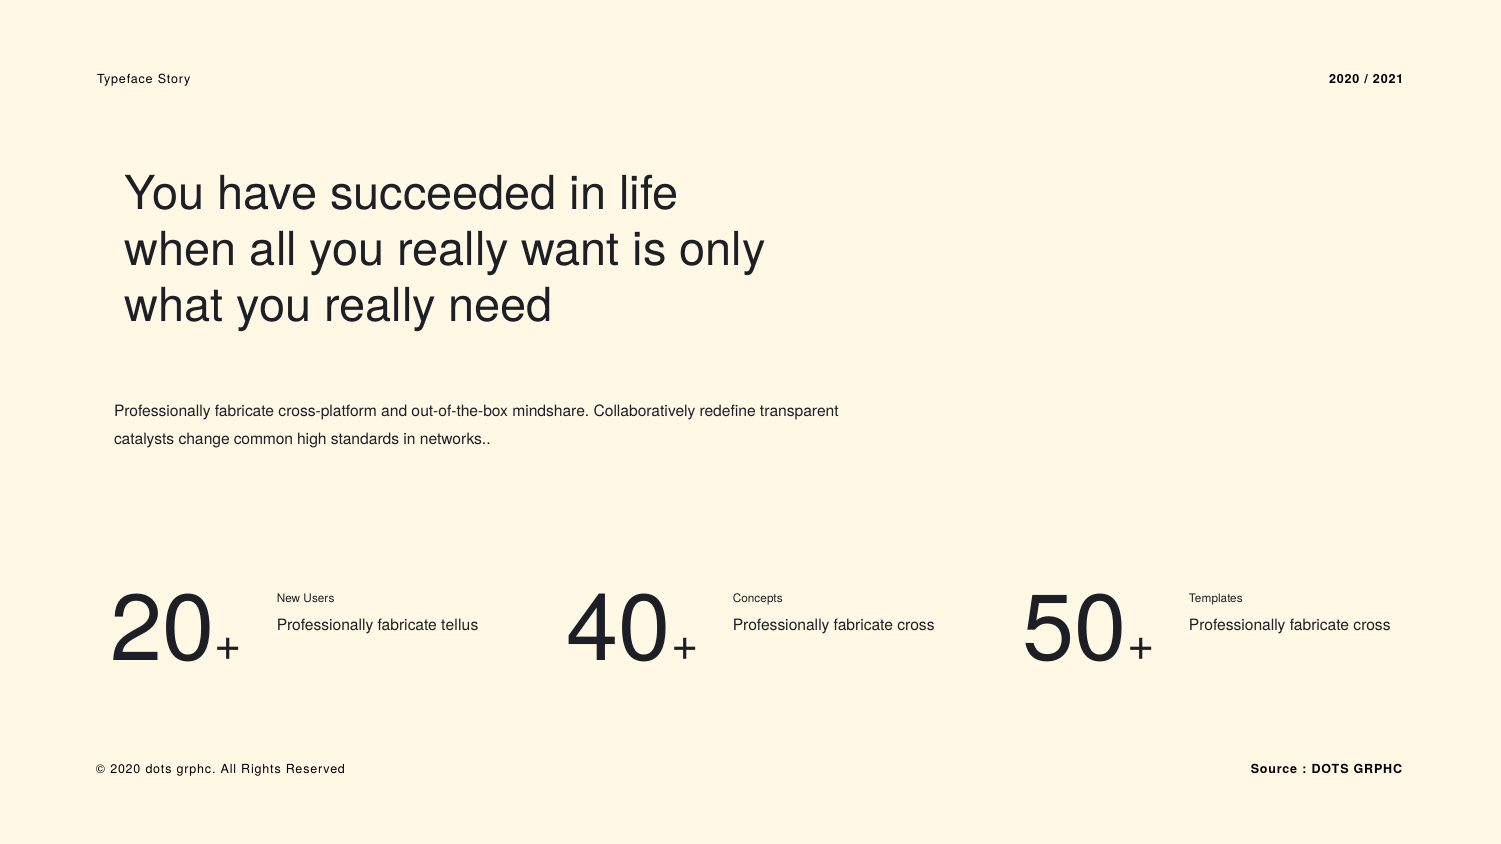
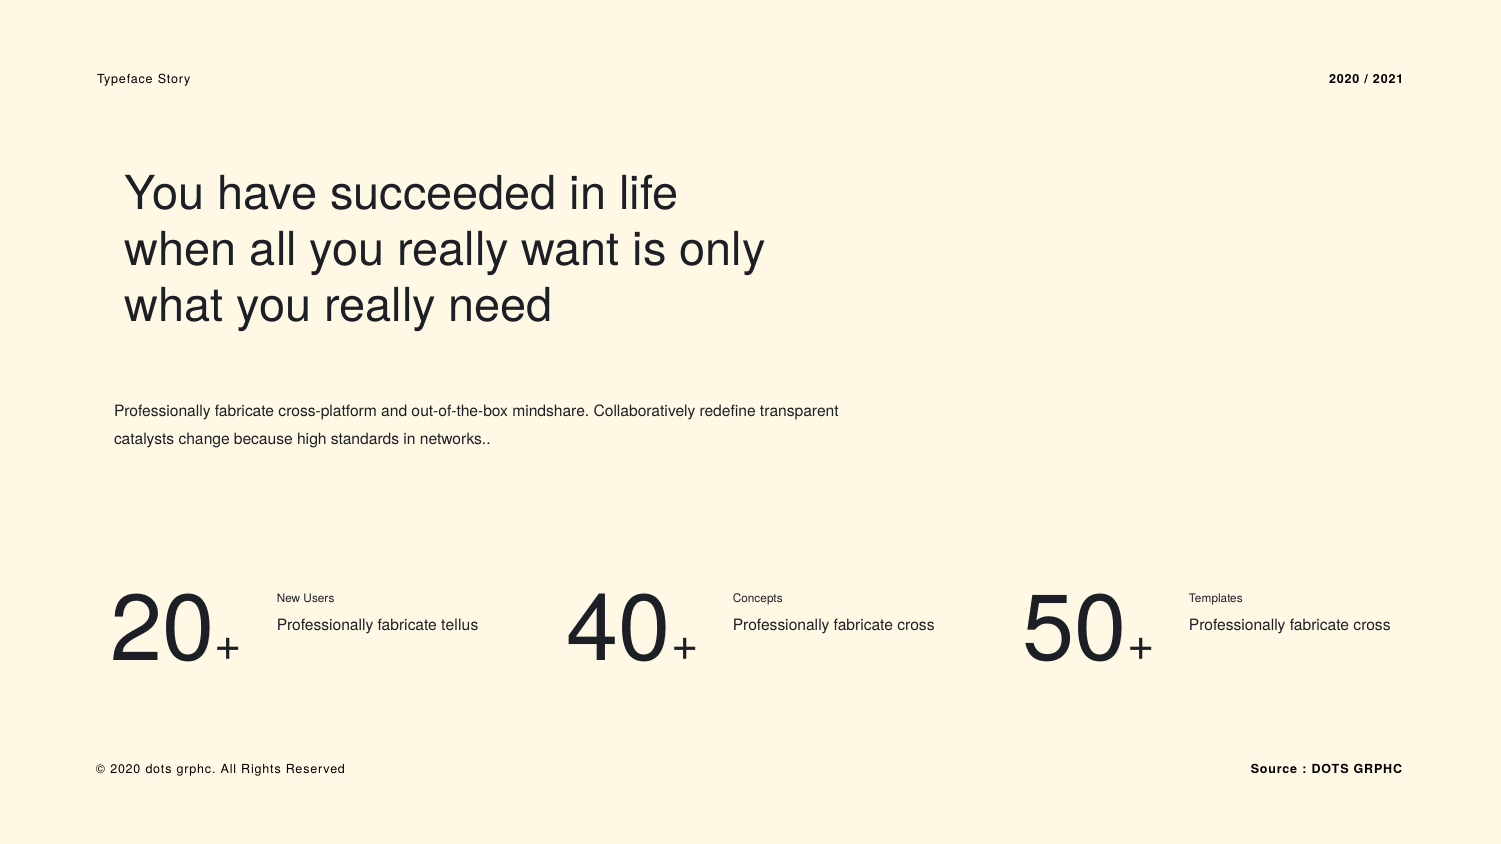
common: common -> because
